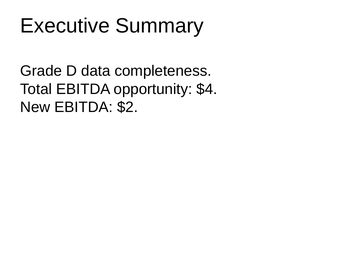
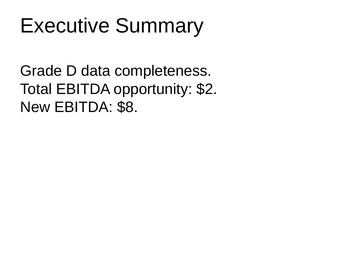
$4: $4 -> $2
$2: $2 -> $8
